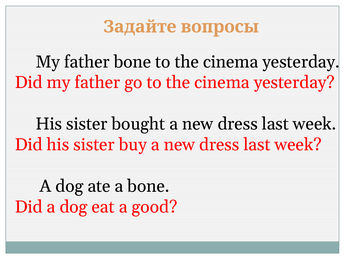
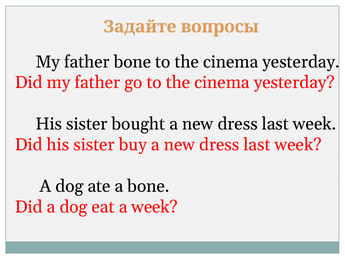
a good: good -> week
